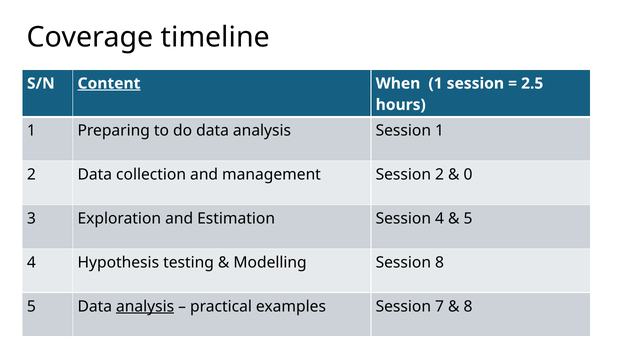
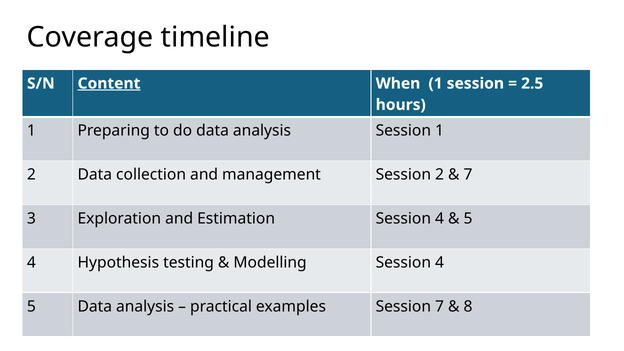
0 at (468, 175): 0 -> 7
Modelling Session 8: 8 -> 4
analysis at (145, 306) underline: present -> none
